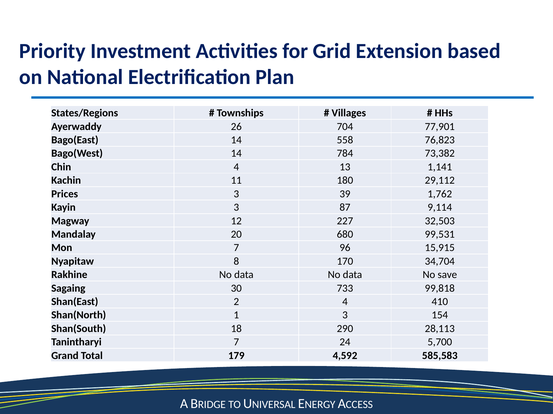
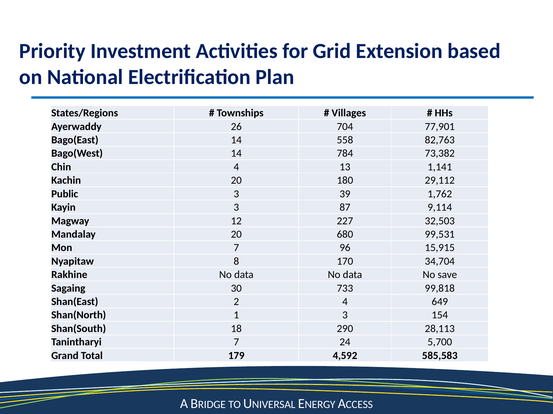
76,823: 76,823 -> 82,763
Kachin 11: 11 -> 20
Prices: Prices -> Public
410: 410 -> 649
